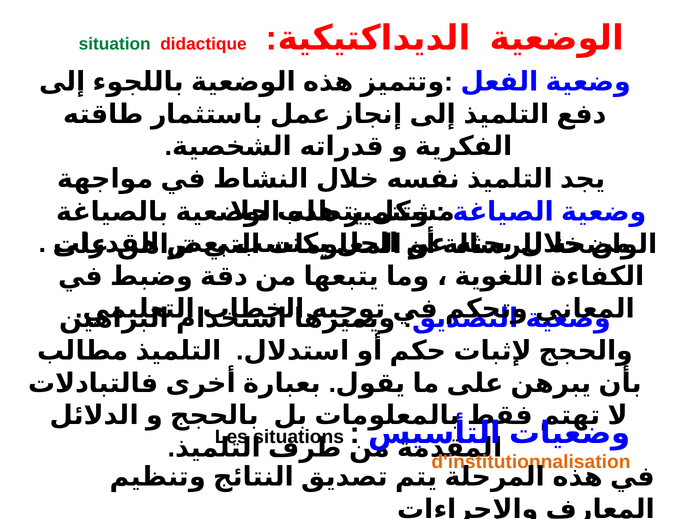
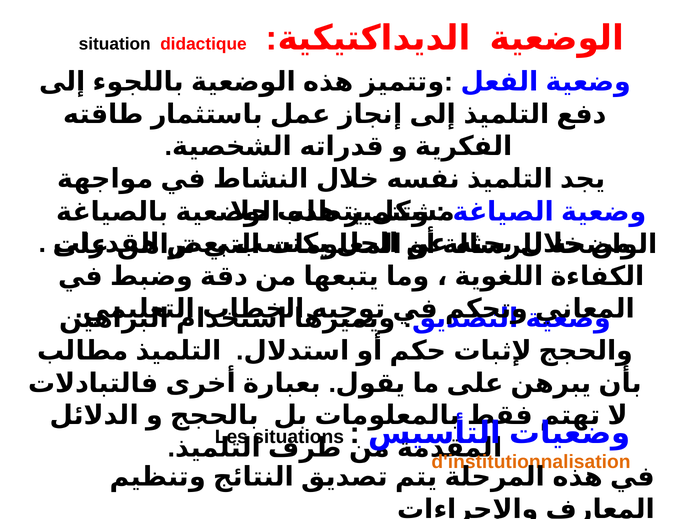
situation colour: green -> black
